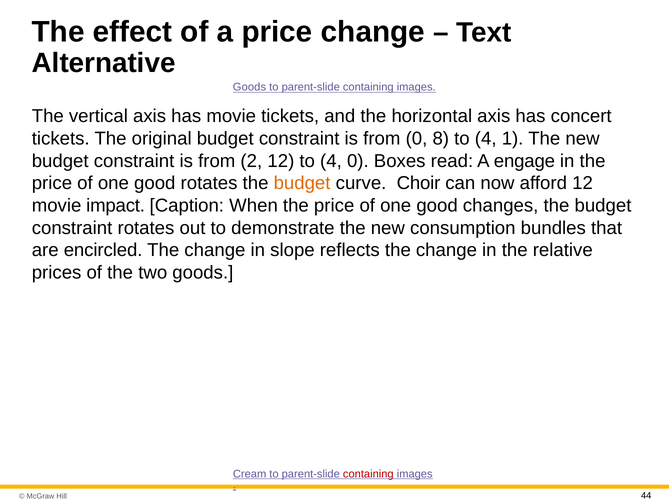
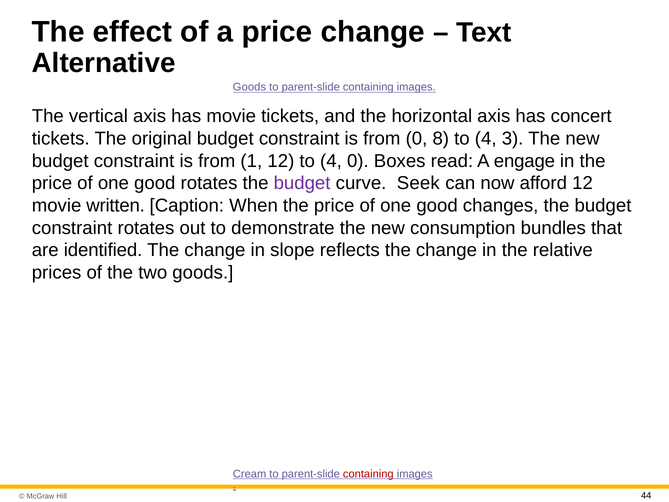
1: 1 -> 3
2: 2 -> 1
budget at (302, 183) colour: orange -> purple
Choir: Choir -> Seek
impact: impact -> written
encircled: encircled -> identified
